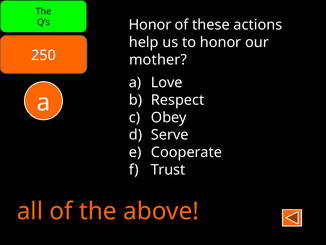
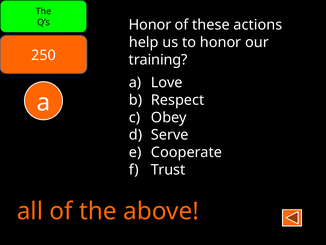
mother: mother -> training
